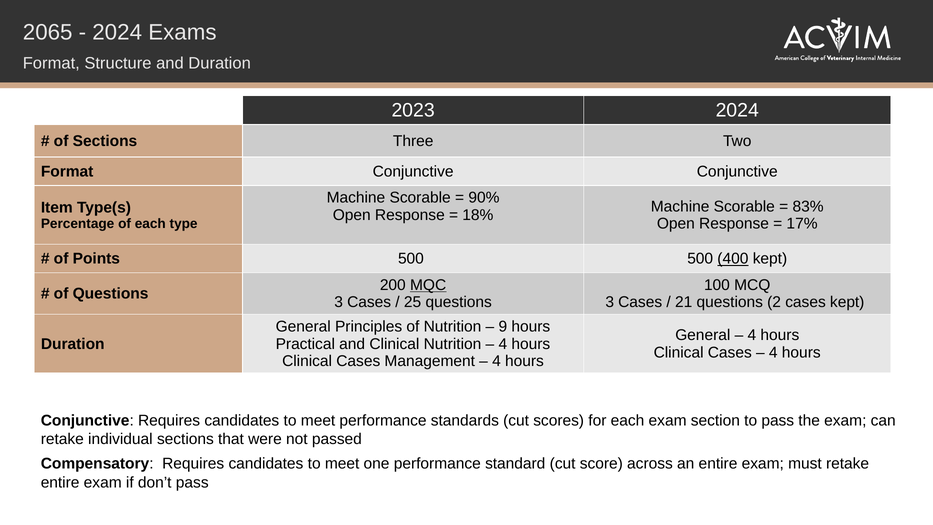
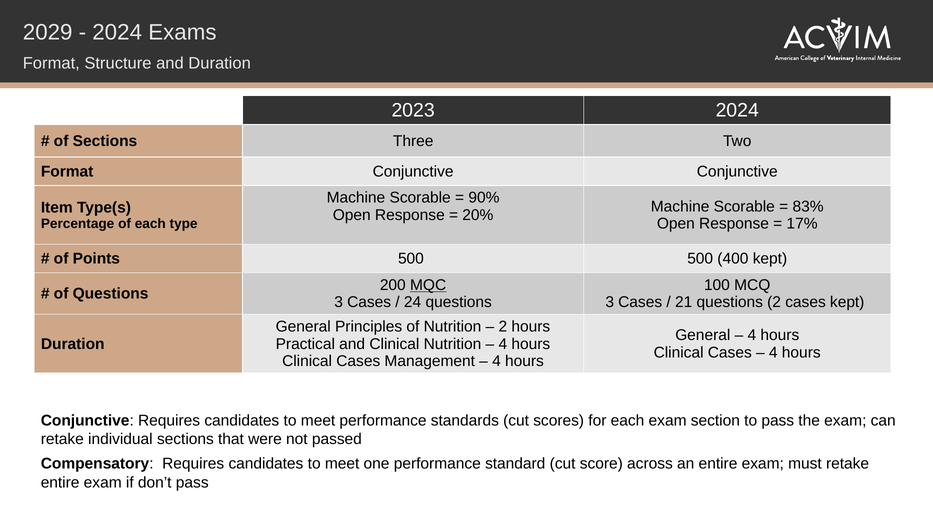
2065: 2065 -> 2029
18%: 18% -> 20%
400 underline: present -> none
25: 25 -> 24
9 at (503, 327): 9 -> 2
